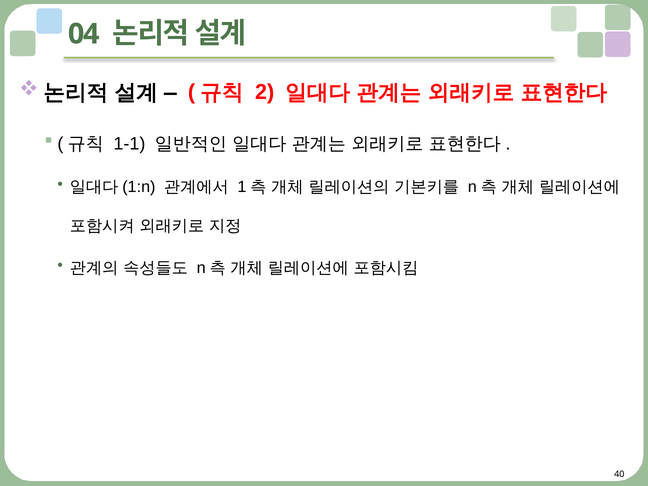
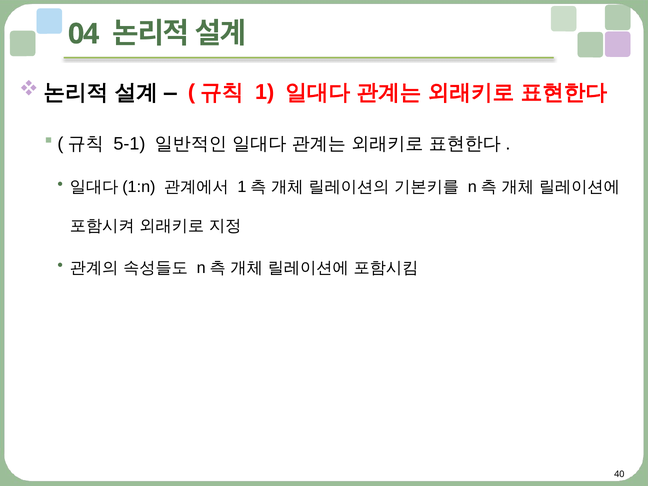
2: 2 -> 1
1-1: 1-1 -> 5-1
